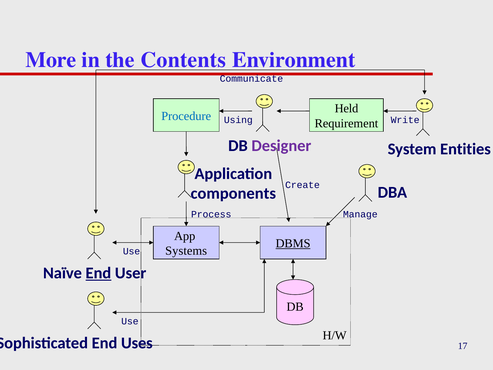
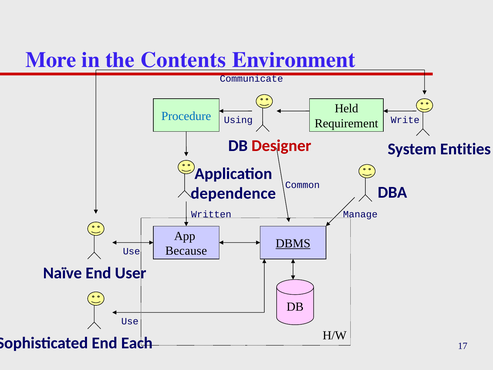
Designer colour: purple -> red
Create: Create -> Common
components: components -> dependence
Process: Process -> Written
Systems: Systems -> Because
End at (98, 273) underline: present -> none
Uses: Uses -> Each
